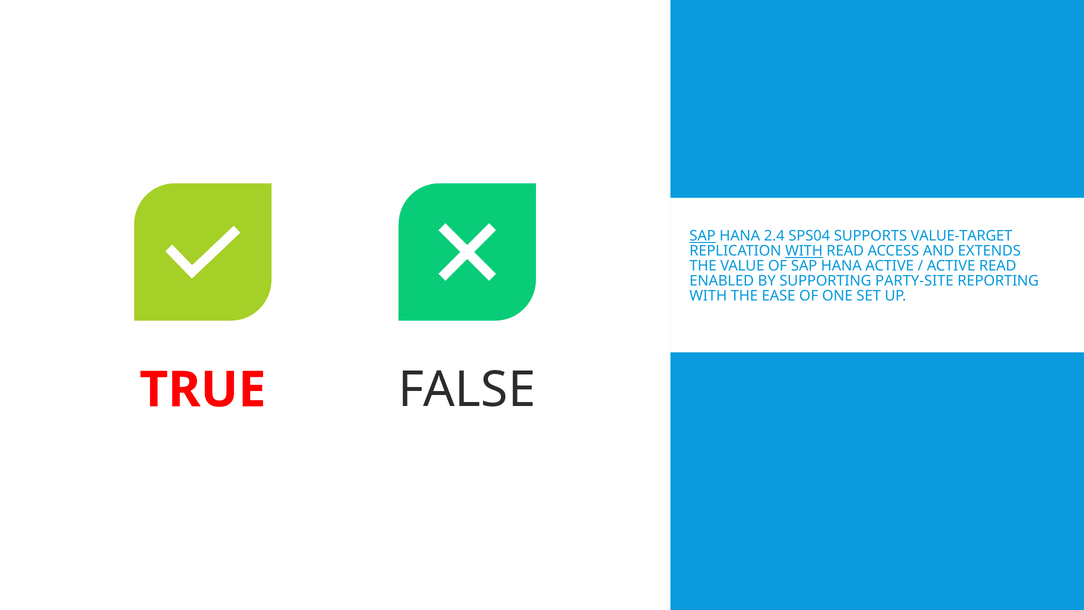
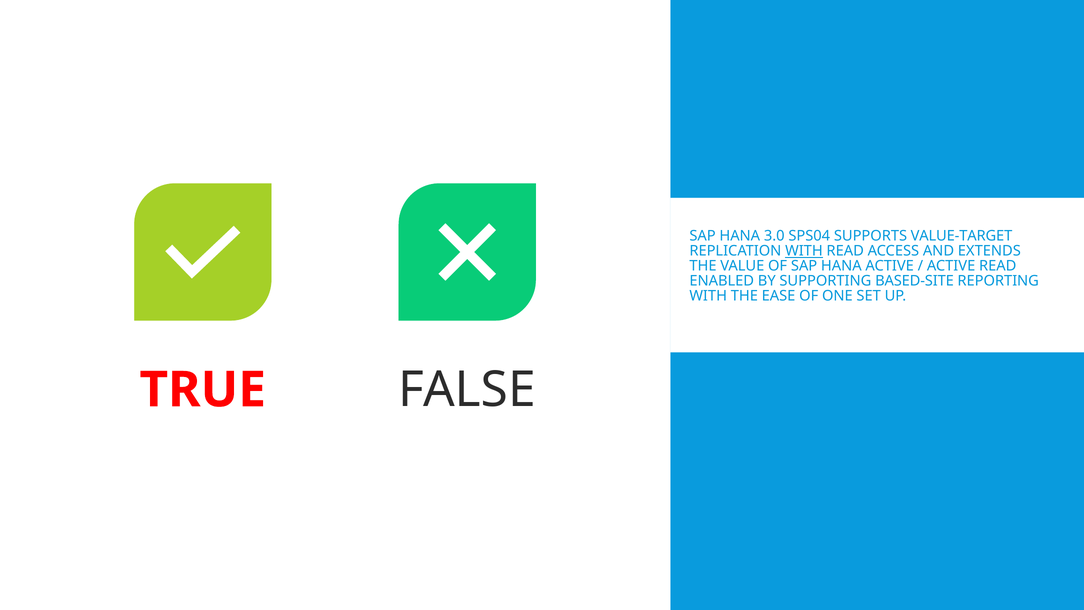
SAP at (703, 236) underline: present -> none
2.4: 2.4 -> 3.0
PARTY-SITE: PARTY-SITE -> BASED-SITE
